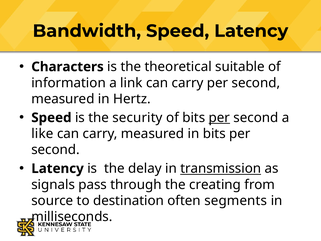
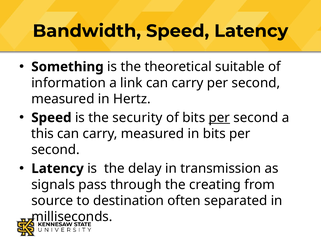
Characters: Characters -> Something
like: like -> this
transmission underline: present -> none
segments: segments -> separated
